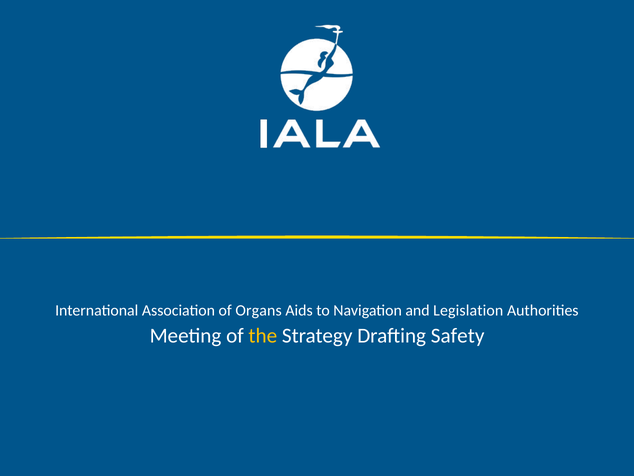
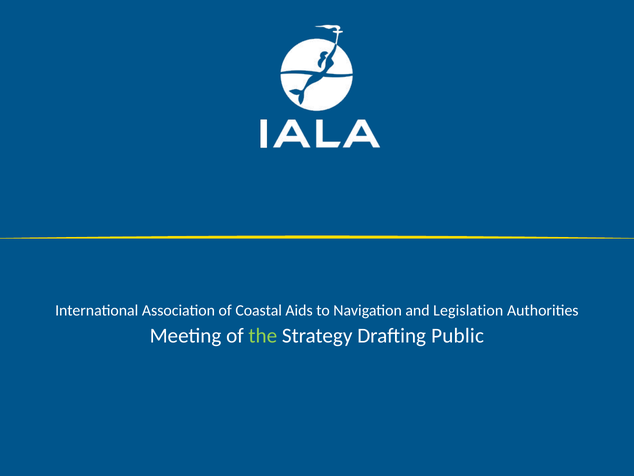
Organs: Organs -> Coastal
the colour: yellow -> light green
Safety: Safety -> Public
